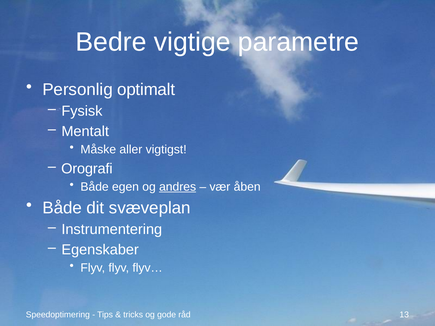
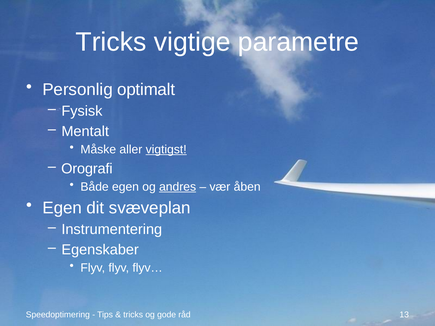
Bedre at (111, 42): Bedre -> Tricks
vigtigst underline: none -> present
Både at (62, 208): Både -> Egen
